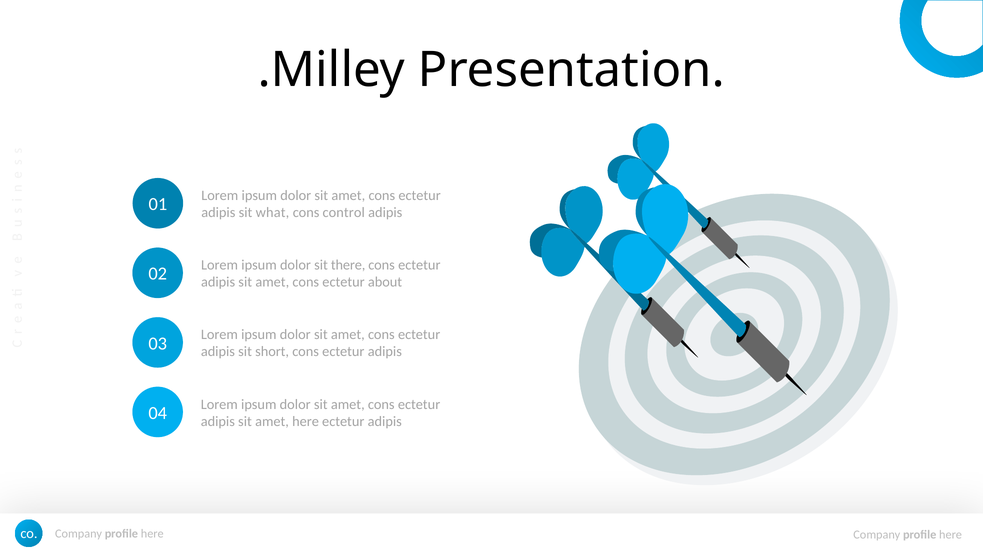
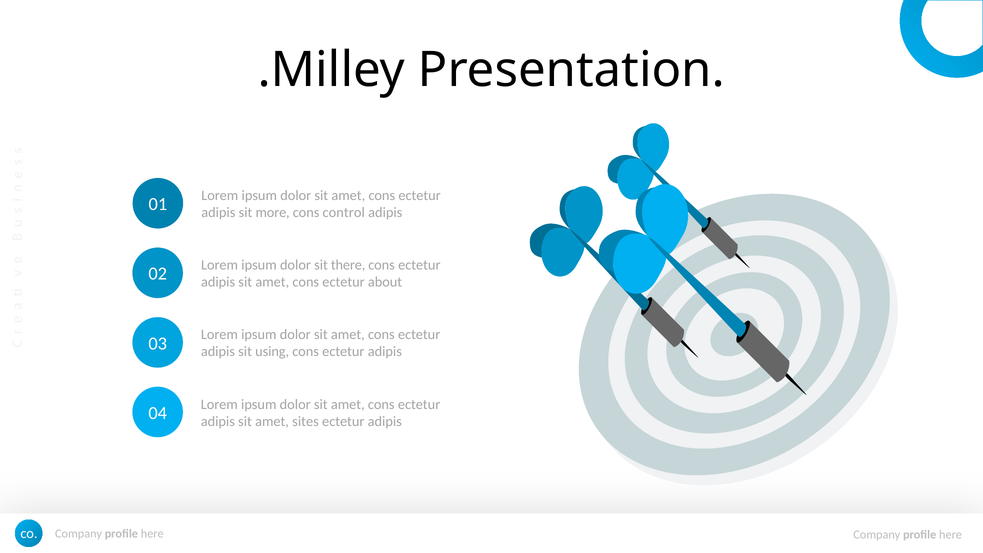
what: what -> more
short: short -> using
amet here: here -> sites
